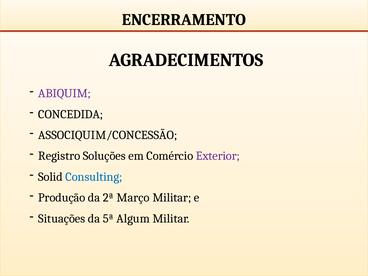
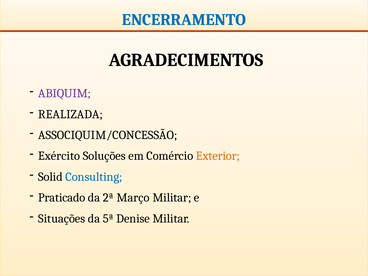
ENCERRAMENTO colour: black -> blue
CONCEDIDA: CONCEDIDA -> REALIZADA
Registro: Registro -> Exército
Exterior colour: purple -> orange
Produção: Produção -> Praticado
Algum: Algum -> Denise
